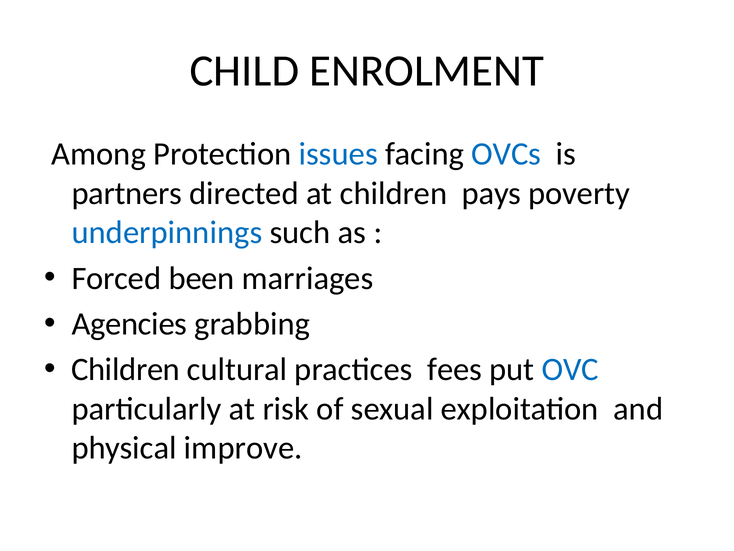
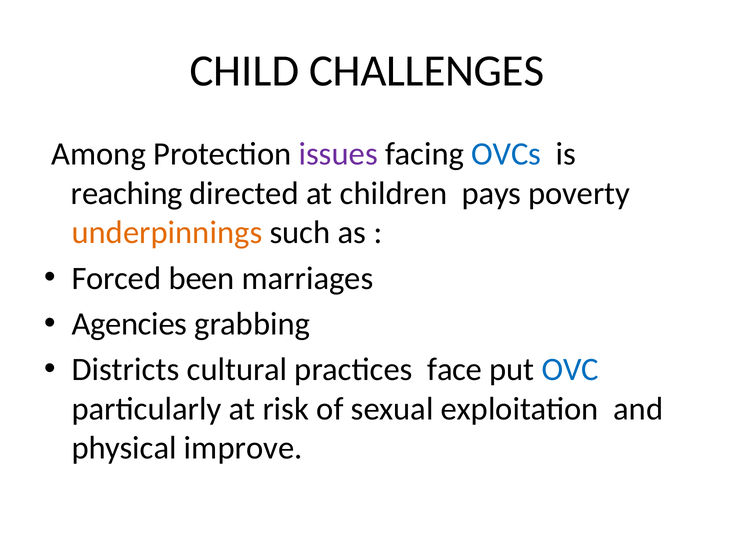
ENROLMENT: ENROLMENT -> CHALLENGES
issues colour: blue -> purple
partners: partners -> reaching
underpinnings colour: blue -> orange
Children at (126, 369): Children -> Districts
fees: fees -> face
